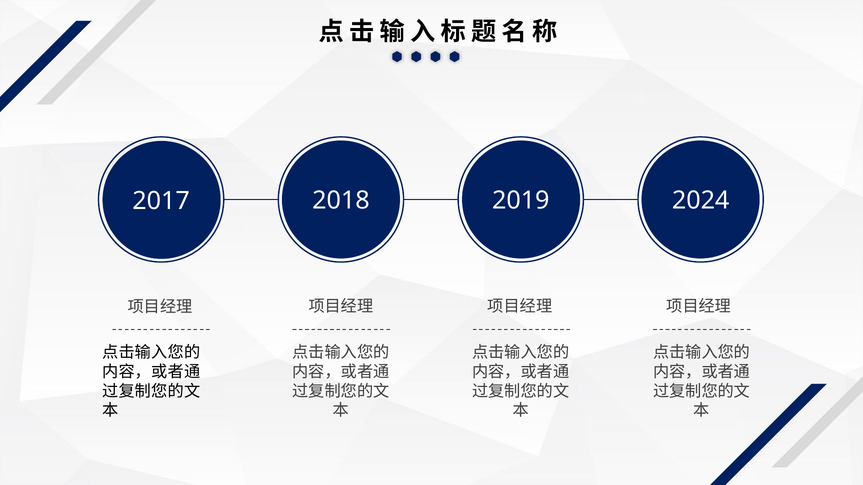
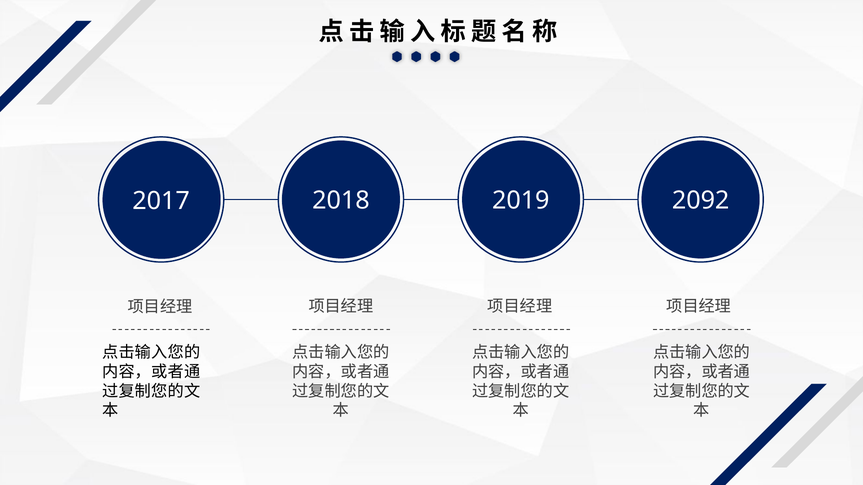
2024: 2024 -> 2092
